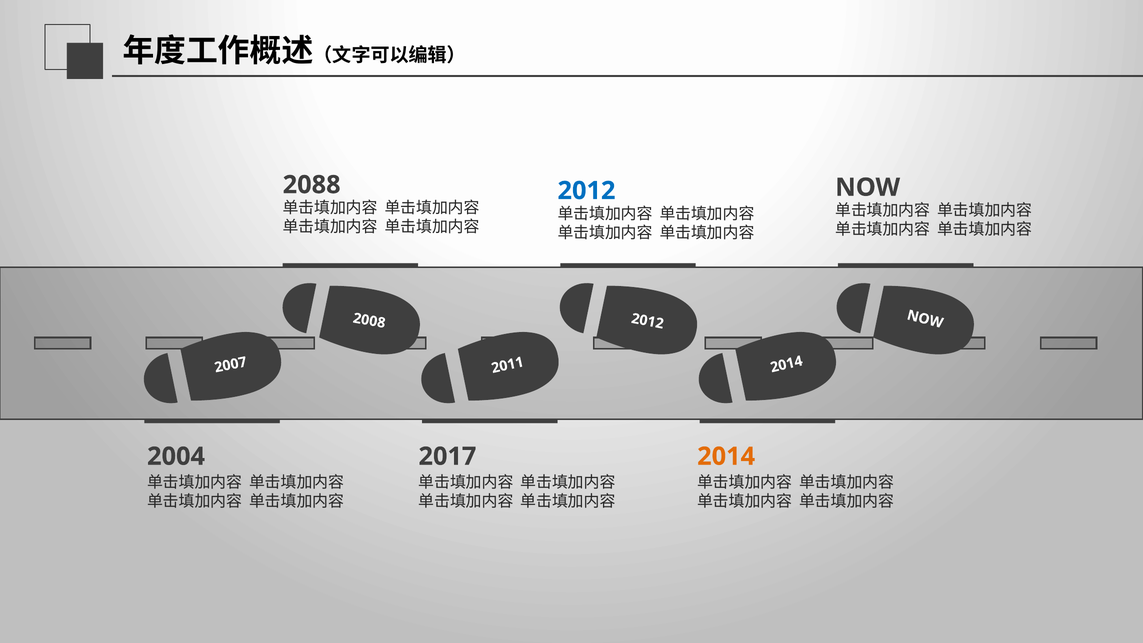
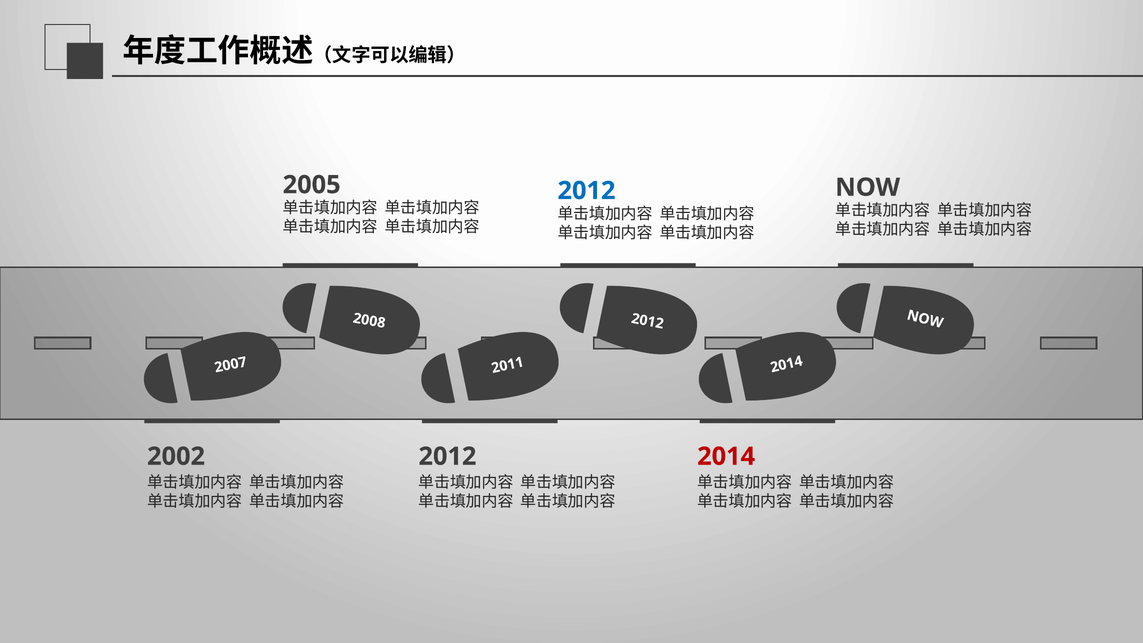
2088: 2088 -> 2005
2004: 2004 -> 2002
2017 at (447, 456): 2017 -> 2012
2014 at (726, 456) colour: orange -> red
